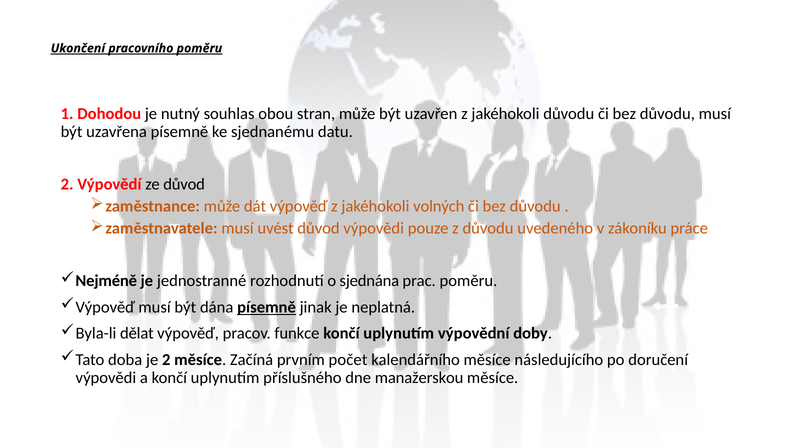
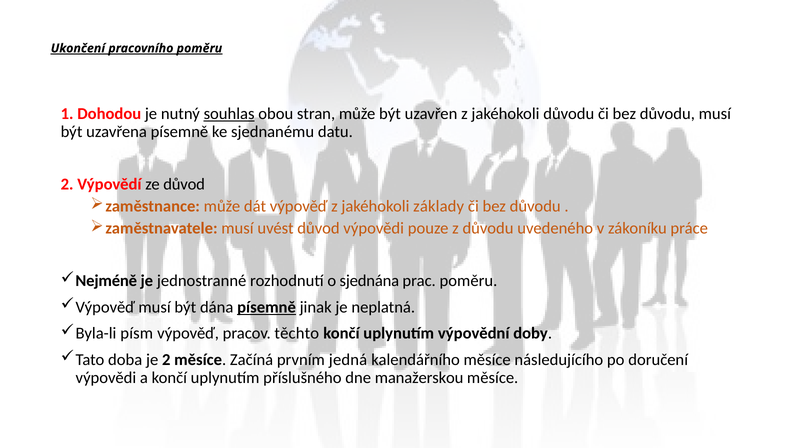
souhlas underline: none -> present
volných: volných -> základy
dělat: dělat -> písm
funkce: funkce -> těchto
počet: počet -> jedná
